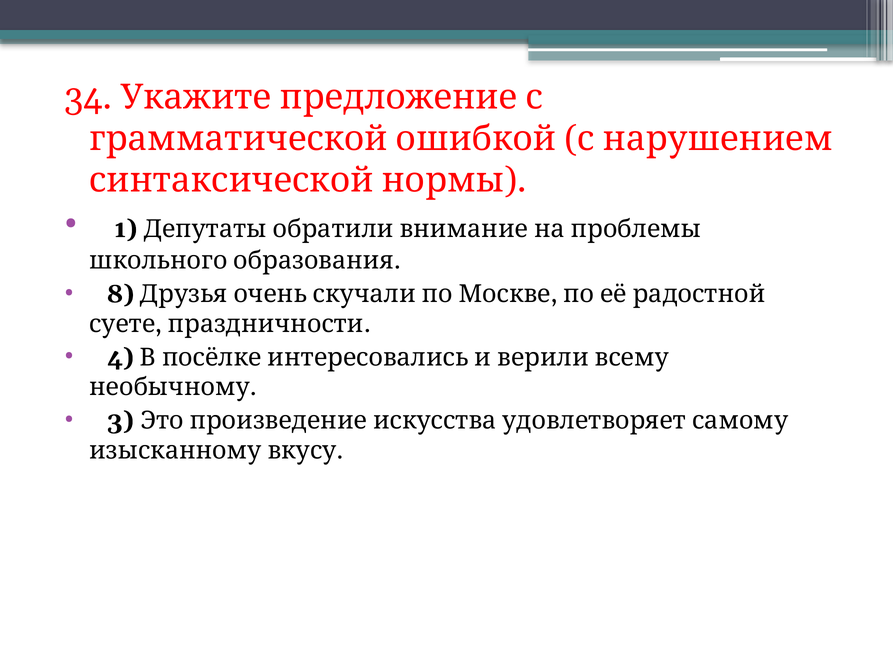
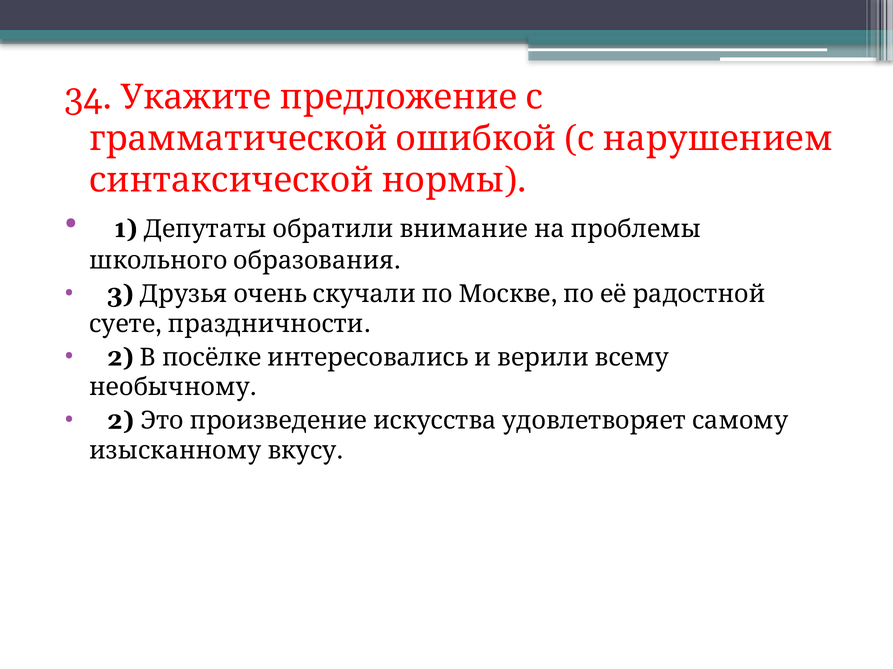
8: 8 -> 3
4 at (120, 358): 4 -> 2
3 at (120, 421): 3 -> 2
